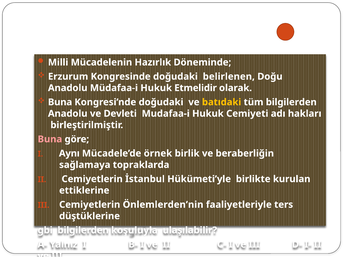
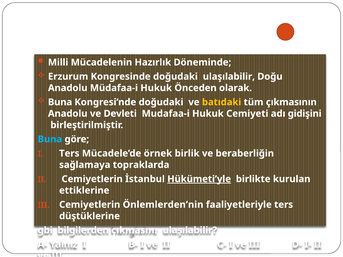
doğudaki belirlenen: belirlenen -> ulaşılabilir
Etmelidir: Etmelidir -> Önceden
tüm bilgilerden: bilgilerden -> çıkmasının
hakları: hakları -> gidişini
Buna at (50, 139) colour: pink -> light blue
I Aynı: Aynı -> Ters
Hükümeti’yle underline: none -> present
koşuluyla: koşuluyla -> çıkmasını
